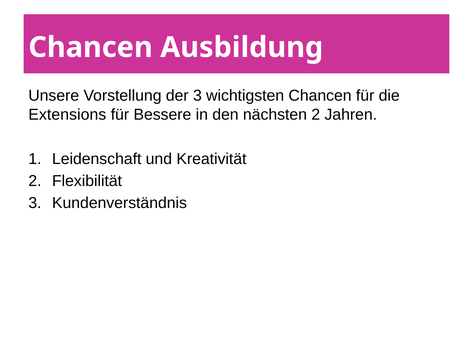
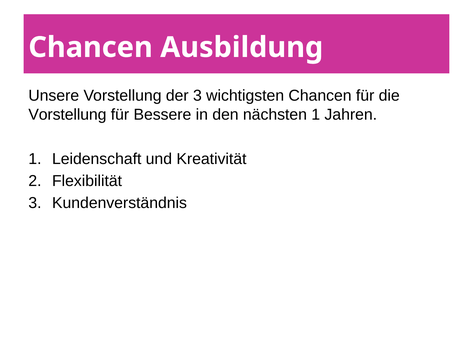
Extensions at (67, 115): Extensions -> Vorstellung
nächsten 2: 2 -> 1
